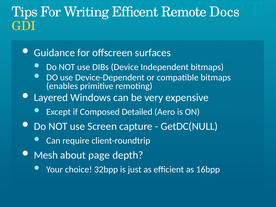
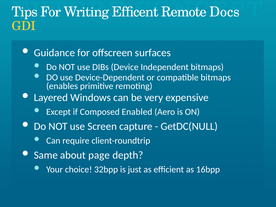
Detailed: Detailed -> Enabled
Mesh: Mesh -> Same
